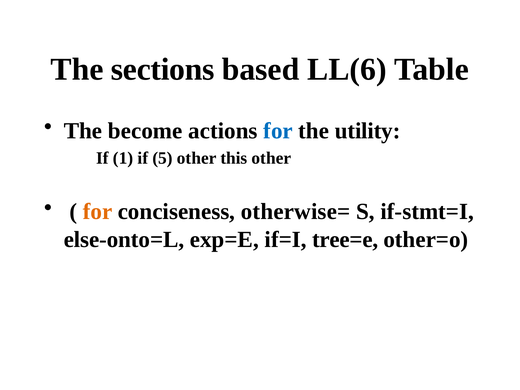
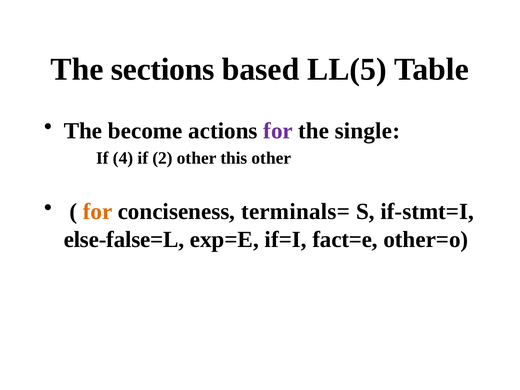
LL(6: LL(6 -> LL(5
for at (278, 131) colour: blue -> purple
utility: utility -> single
1: 1 -> 4
5: 5 -> 2
otherwise=: otherwise= -> terminals=
else-onto=L: else-onto=L -> else-false=L
tree=e: tree=e -> fact=e
